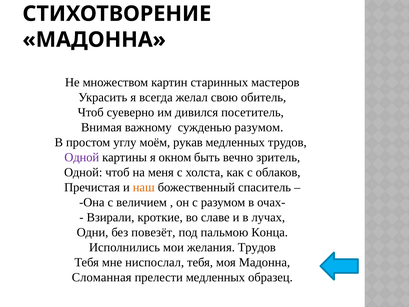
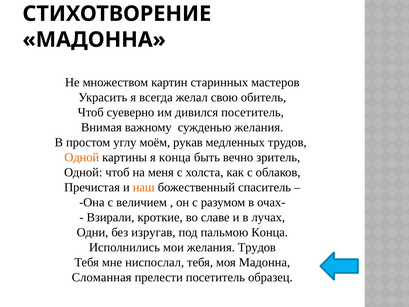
сужденью разумом: разумом -> желания
Одной at (82, 157) colour: purple -> orange
я окном: окном -> конца
повезёт: повезёт -> изругав
прелести медленных: медленных -> посетитель
